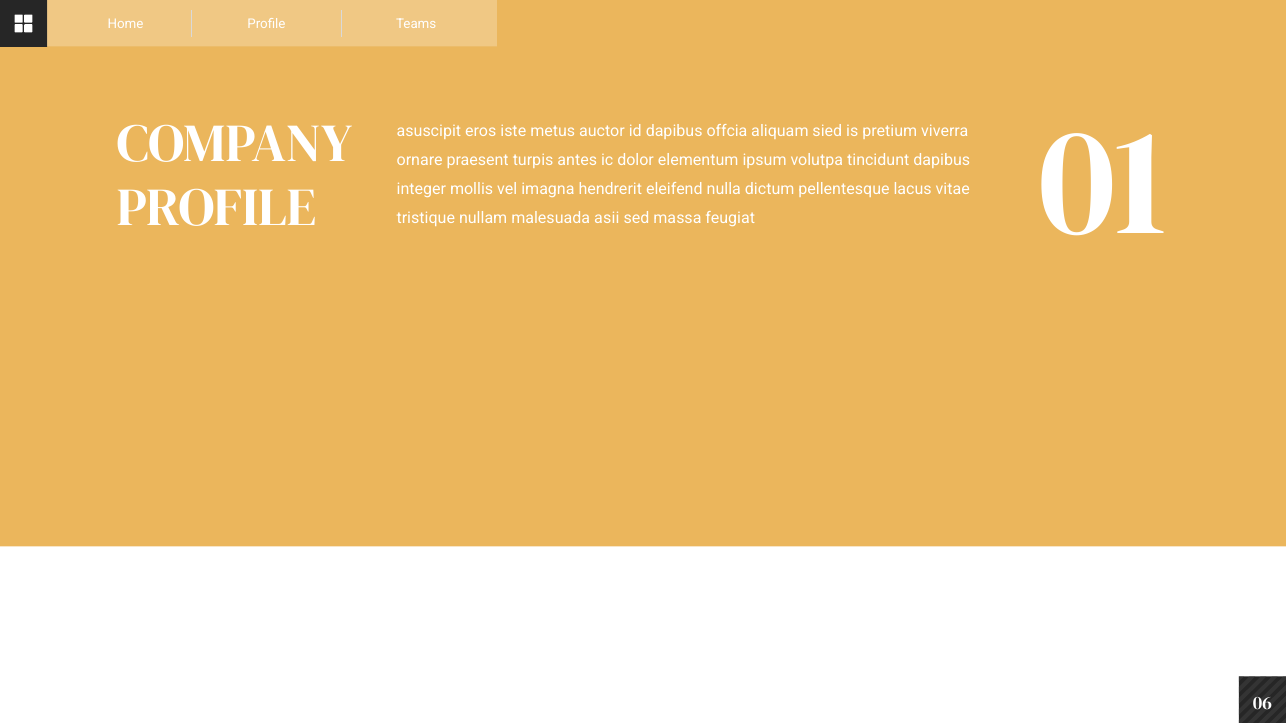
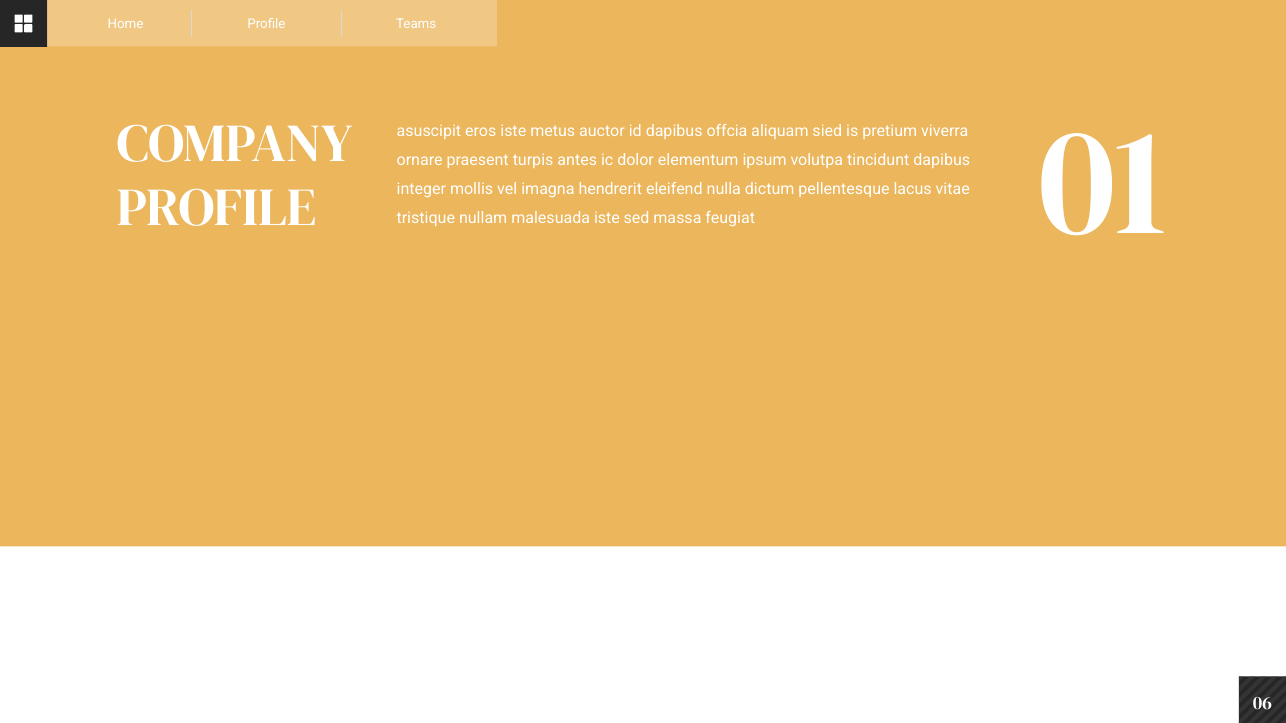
malesuada asii: asii -> iste
